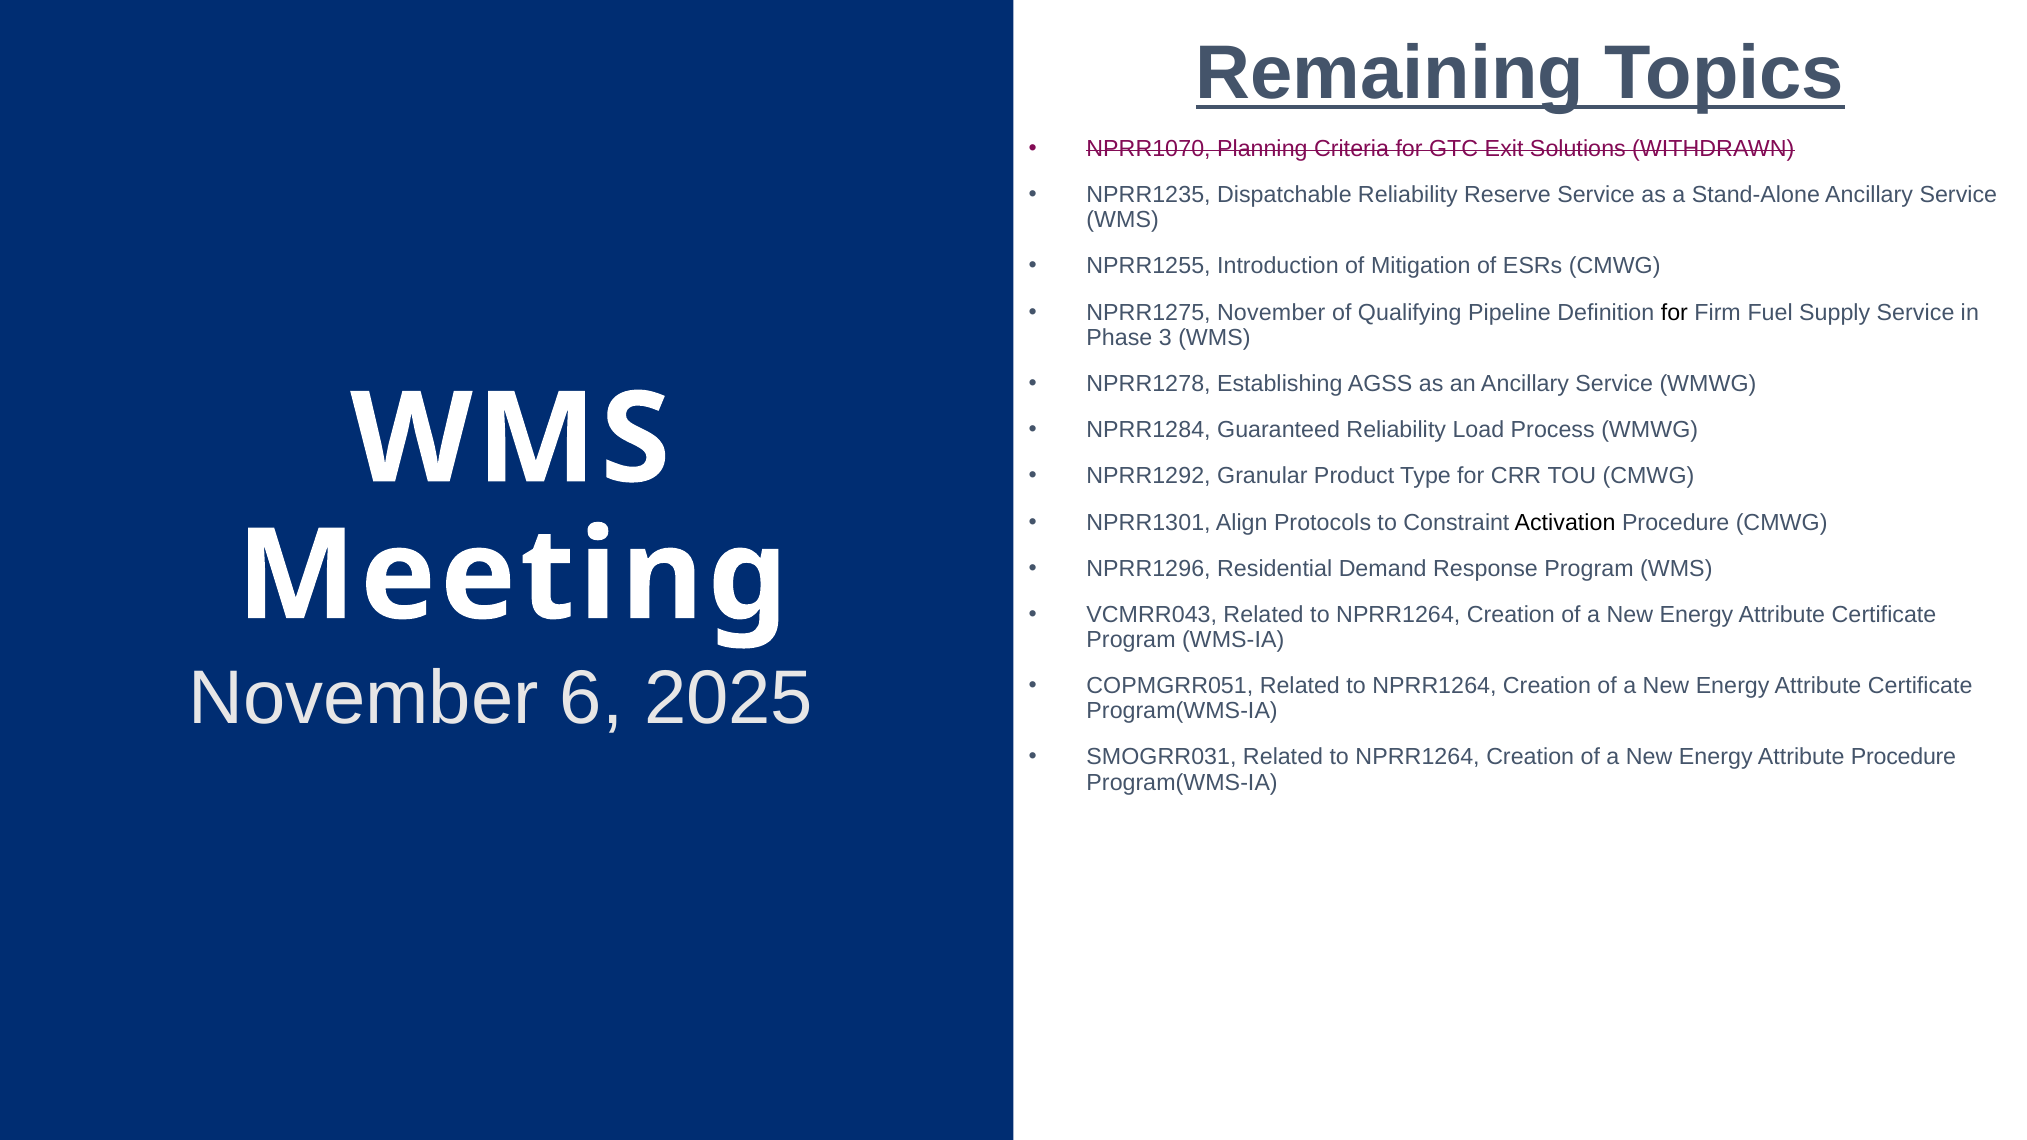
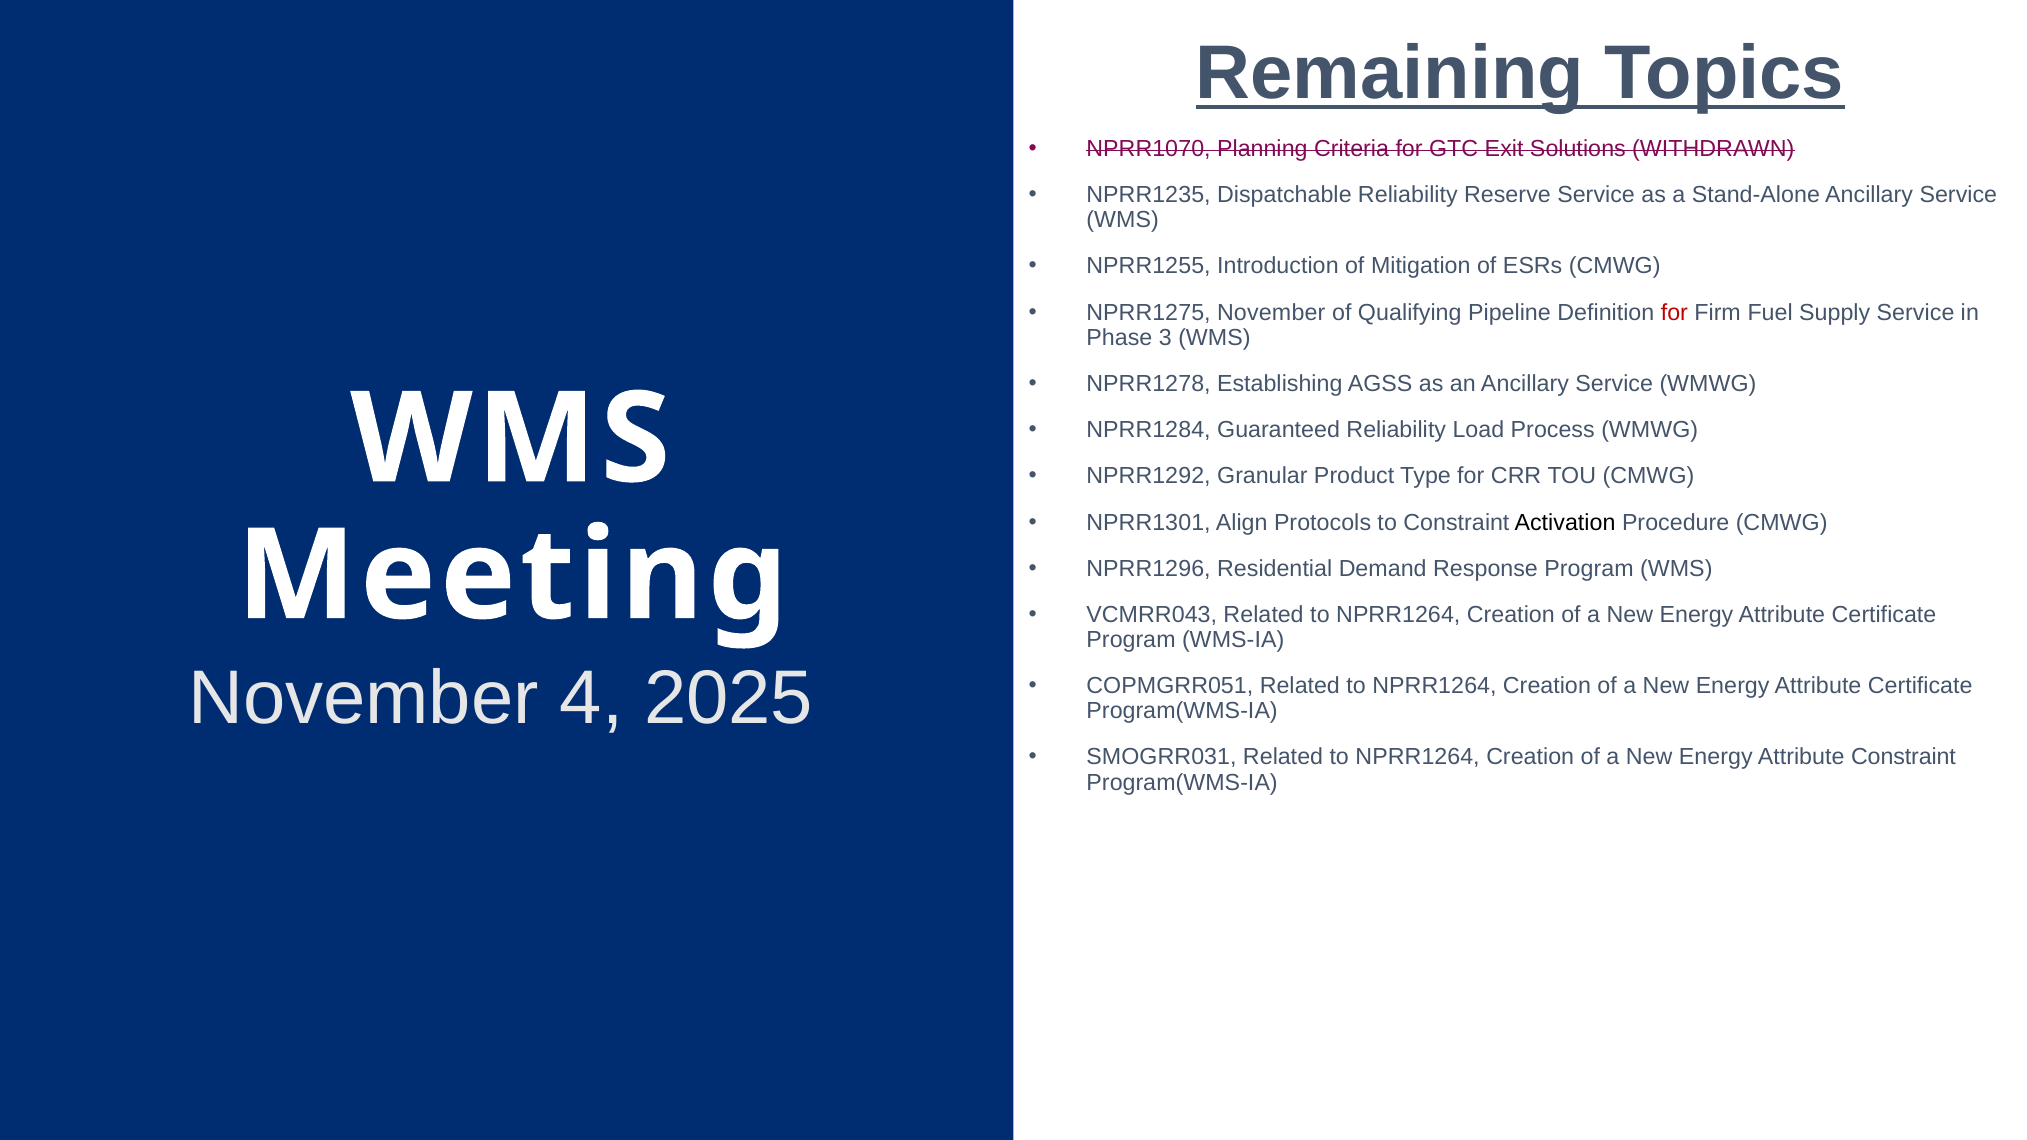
for at (1674, 313) colour: black -> red
6: 6 -> 4
Attribute Procedure: Procedure -> Constraint
